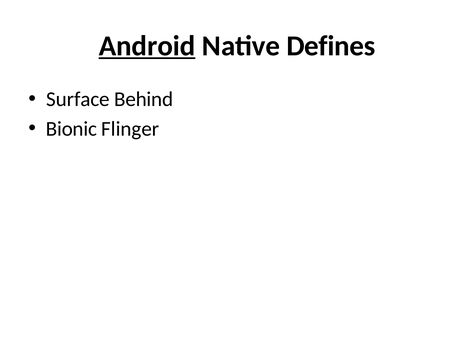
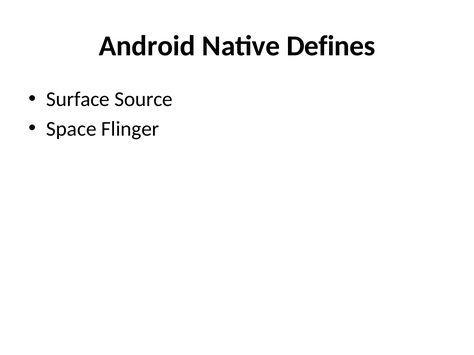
Android underline: present -> none
Behind: Behind -> Source
Bionic: Bionic -> Space
